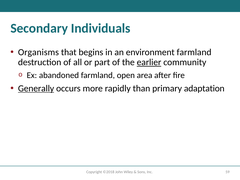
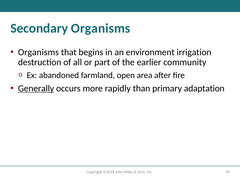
Secondary Individuals: Individuals -> Organisms
environment farmland: farmland -> irrigation
earlier underline: present -> none
